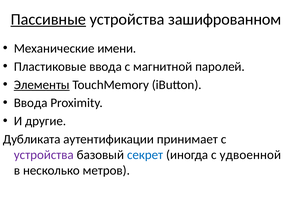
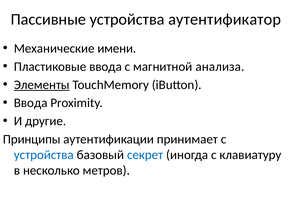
Пассивные underline: present -> none
зашифрованном: зашифрованном -> аутентификатор
паролей: паролей -> анализа
Дубликата: Дубликата -> Принципы
устройства at (44, 155) colour: purple -> blue
удвоенной: удвоенной -> клавиатуру
